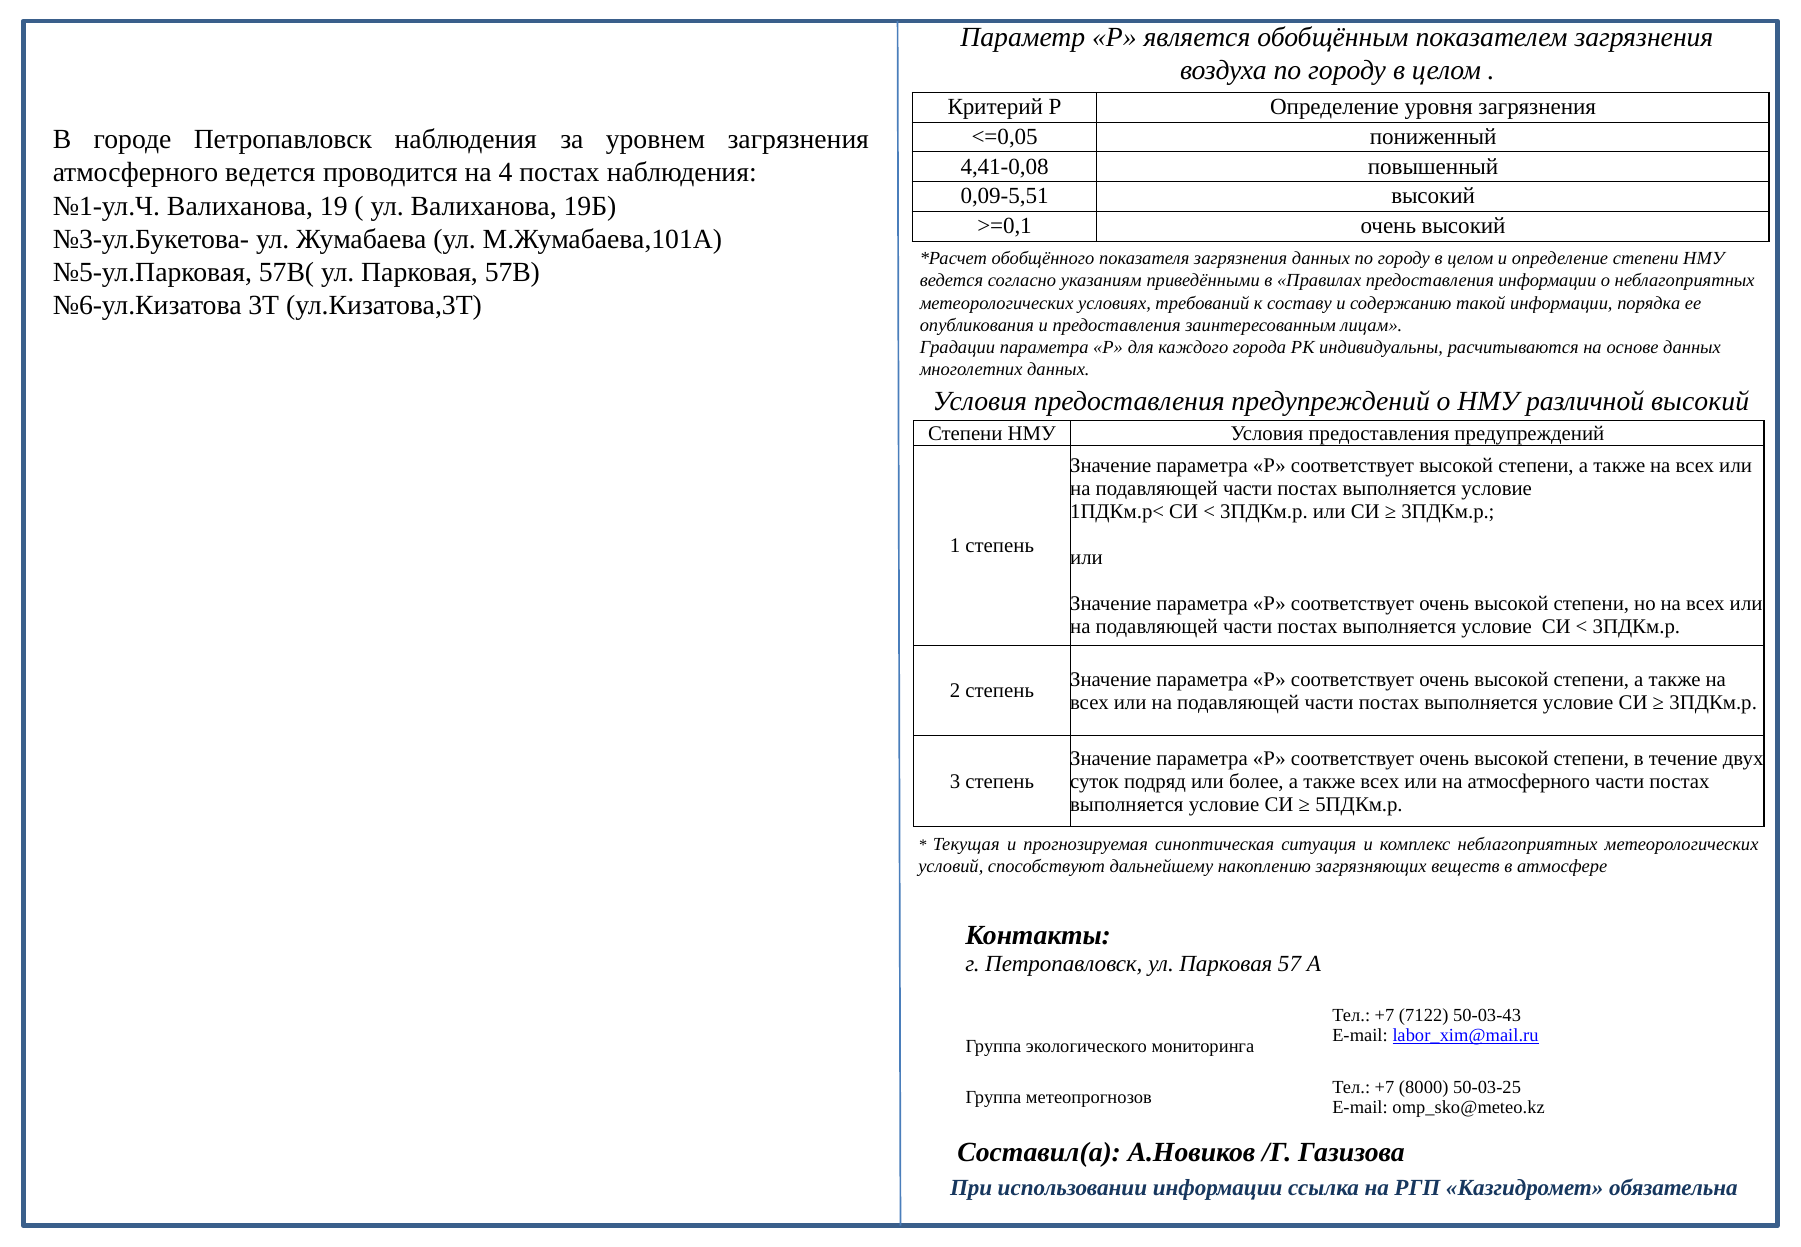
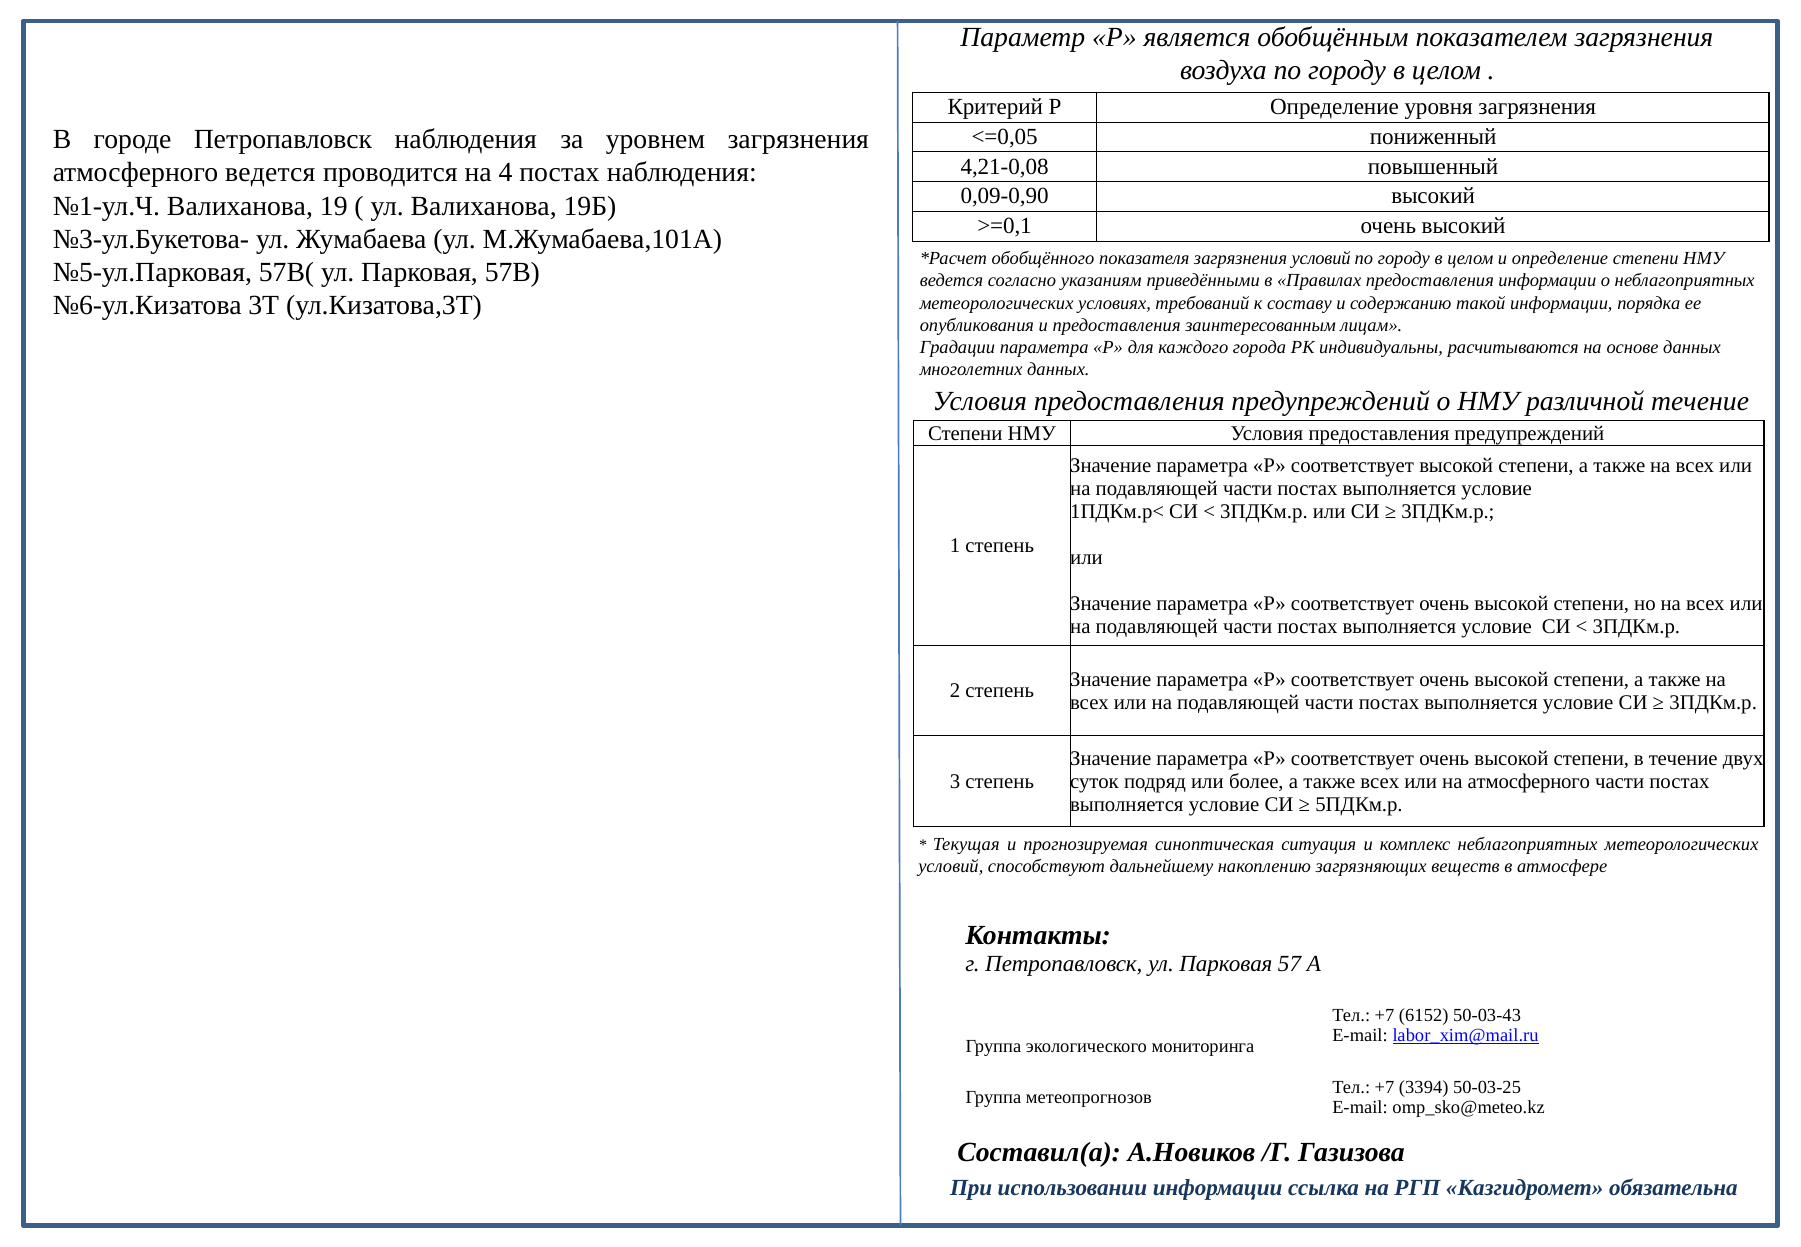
4,41-0,08: 4,41-0,08 -> 4,21-0,08
0,09-5,51: 0,09-5,51 -> 0,09-0,90
загрязнения данных: данных -> условий
различной высокий: высокий -> течение
7122: 7122 -> 6152
8000: 8000 -> 3394
